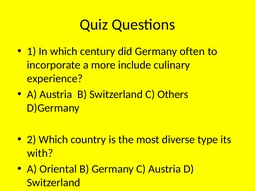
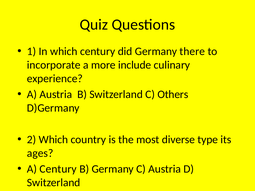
often: often -> there
with: with -> ages
A Oriental: Oriental -> Century
